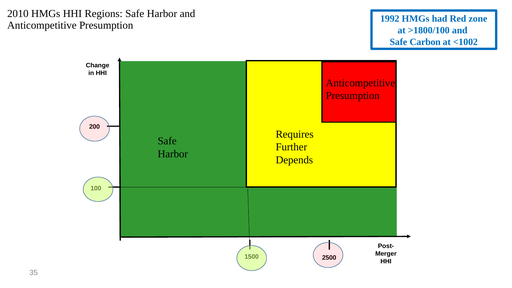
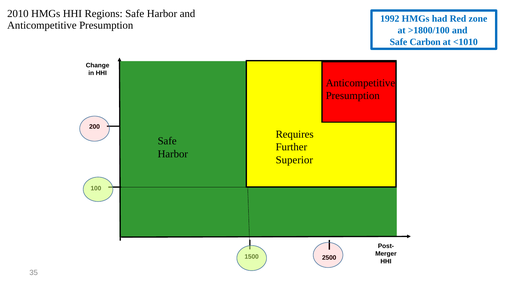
<1002: <1002 -> <1010
Depends: Depends -> Superior
